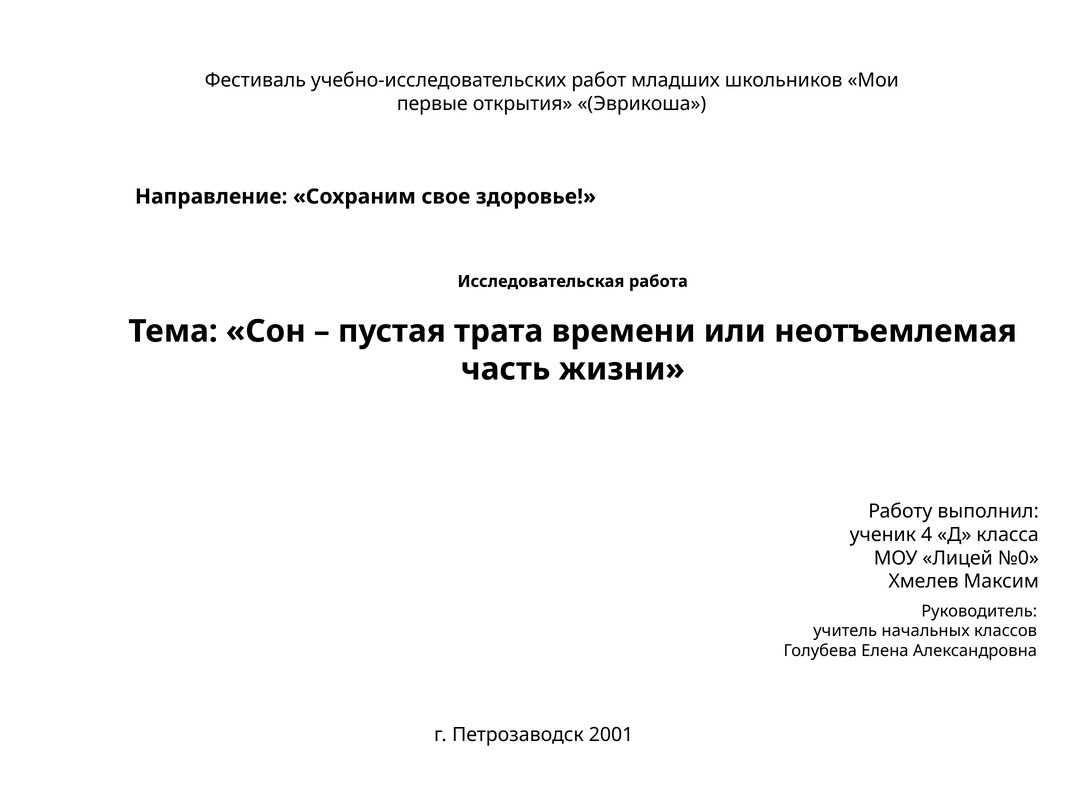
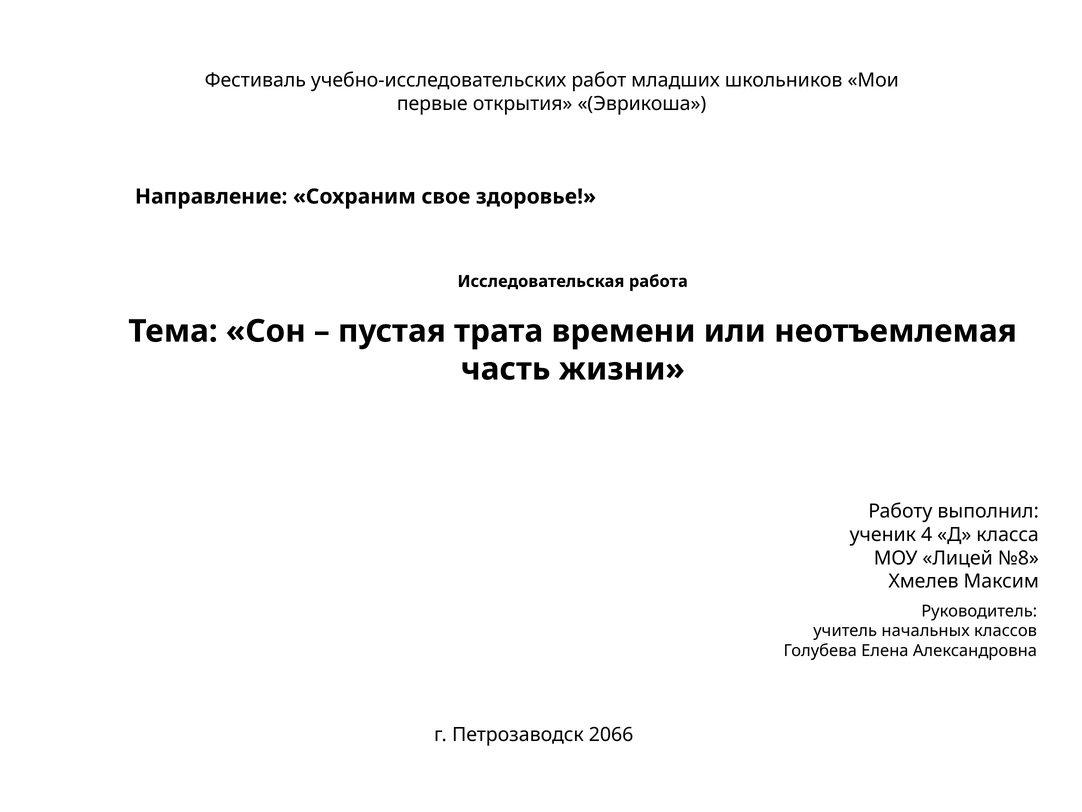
№0: №0 -> №8
2001: 2001 -> 2066
